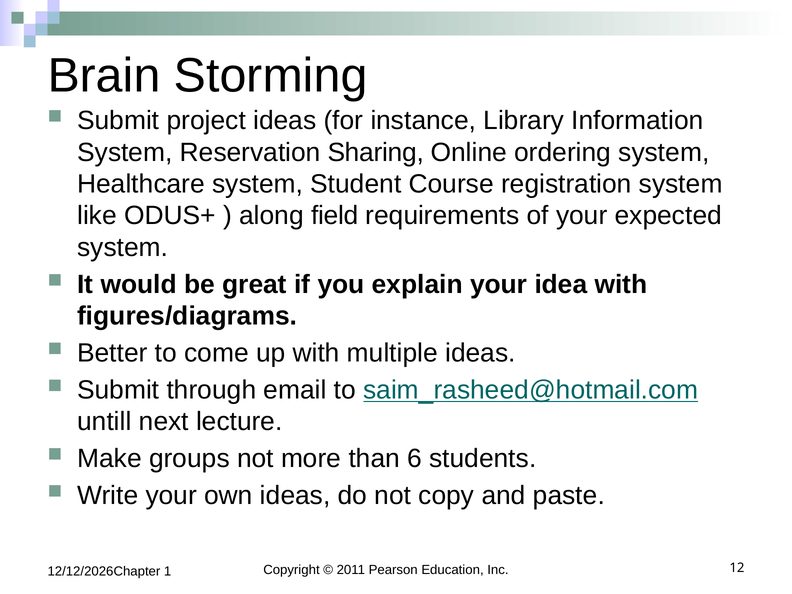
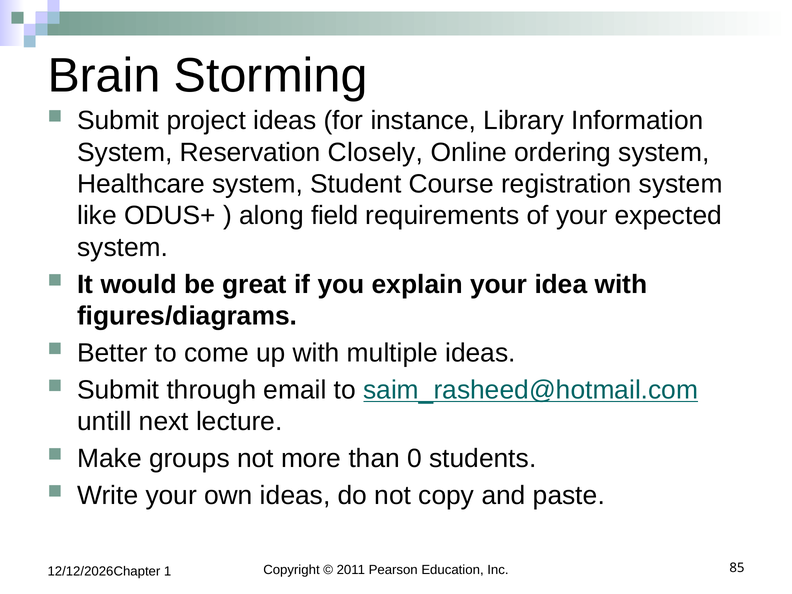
Sharing: Sharing -> Closely
6: 6 -> 0
12: 12 -> 85
